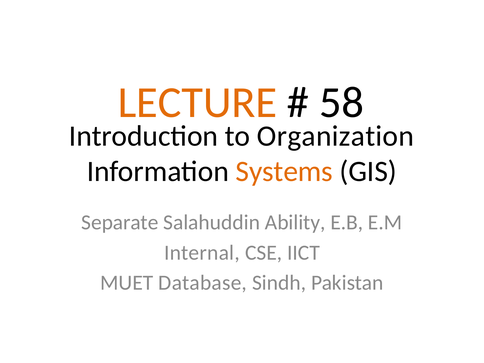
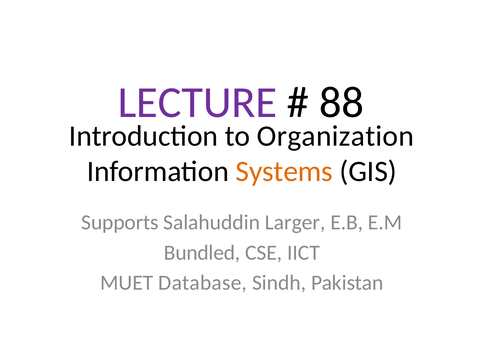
LECTURE colour: orange -> purple
58: 58 -> 88
Separate: Separate -> Supports
Ability: Ability -> Larger
Internal: Internal -> Bundled
